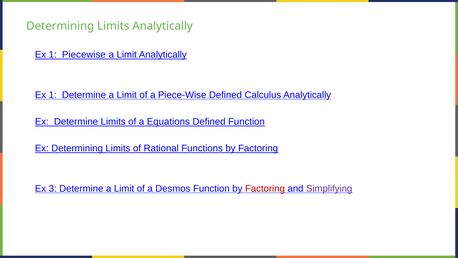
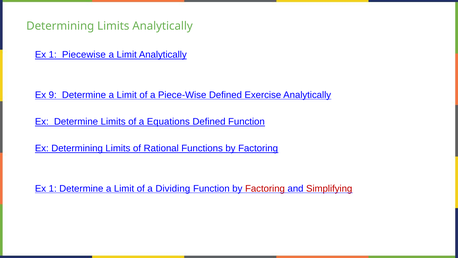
1 at (53, 95): 1 -> 9
Calculus: Calculus -> Exercise
3 at (53, 188): 3 -> 1
Desmos: Desmos -> Dividing
Simplifying colour: purple -> red
